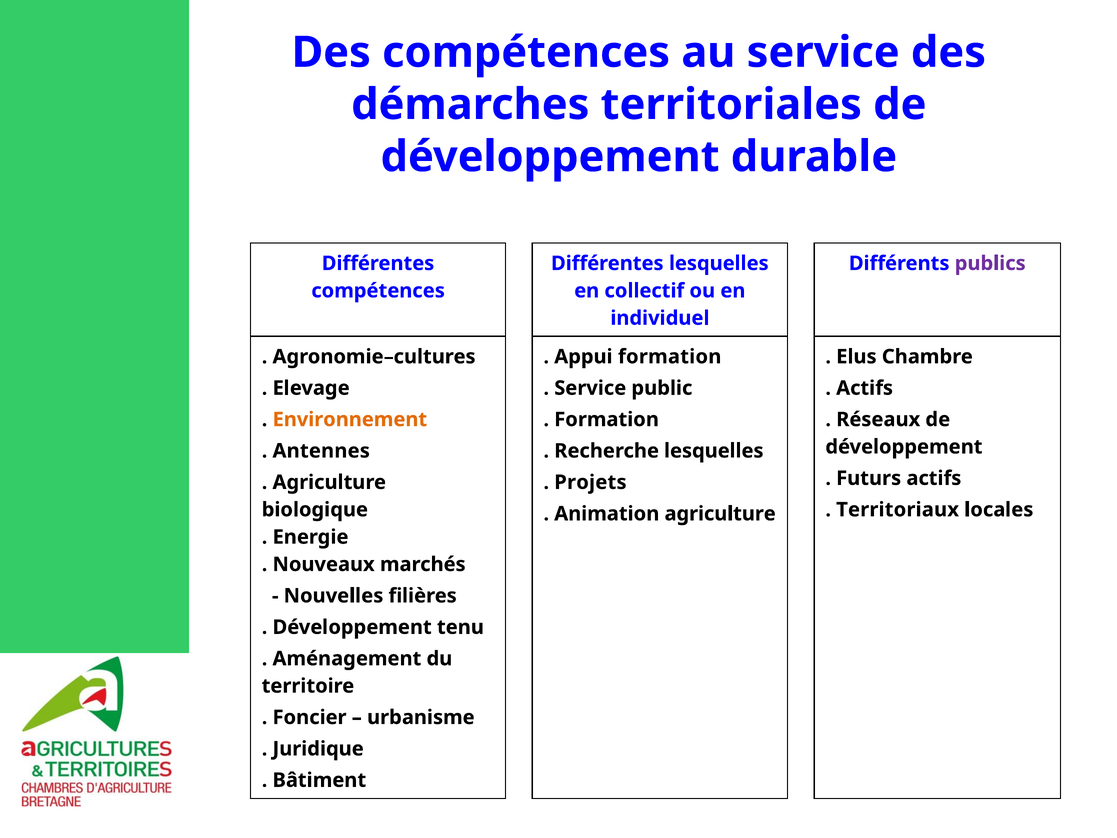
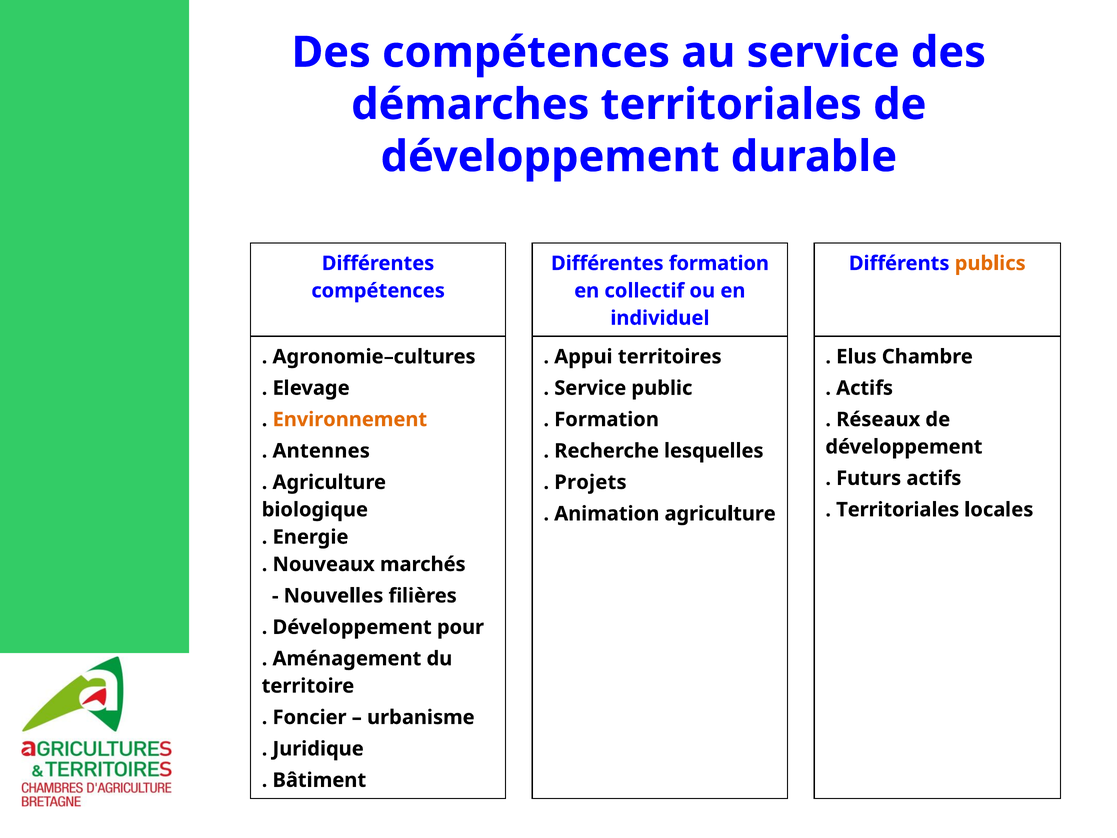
Différentes lesquelles: lesquelles -> formation
publics colour: purple -> orange
Appui formation: formation -> territoires
Territoriaux at (898, 510): Territoriaux -> Territoriales
tenu: tenu -> pour
